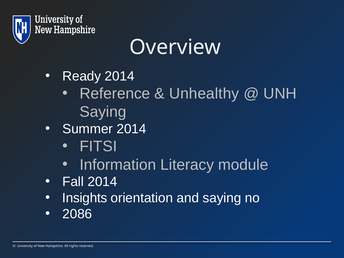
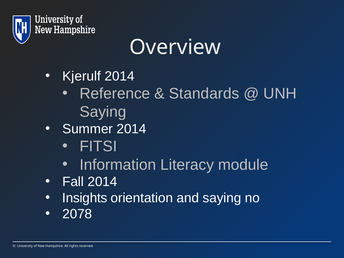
Ready: Ready -> Kjerulf
Unhealthy: Unhealthy -> Standards
2086: 2086 -> 2078
